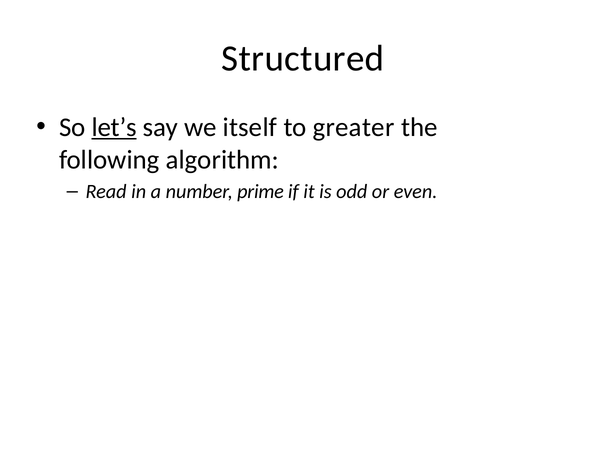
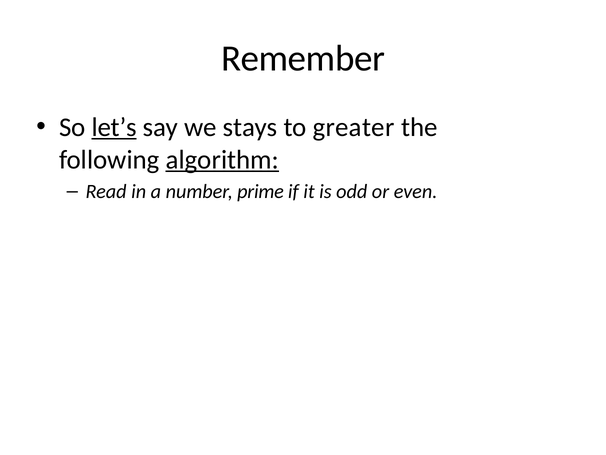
Structured: Structured -> Remember
itself: itself -> stays
algorithm underline: none -> present
